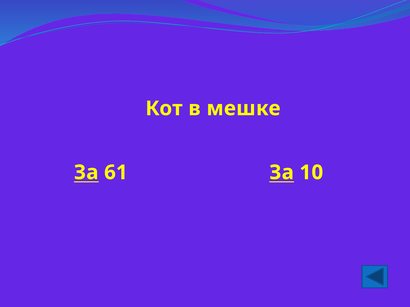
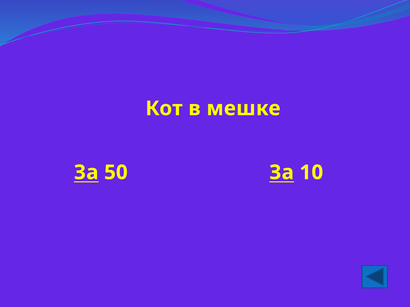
61: 61 -> 50
